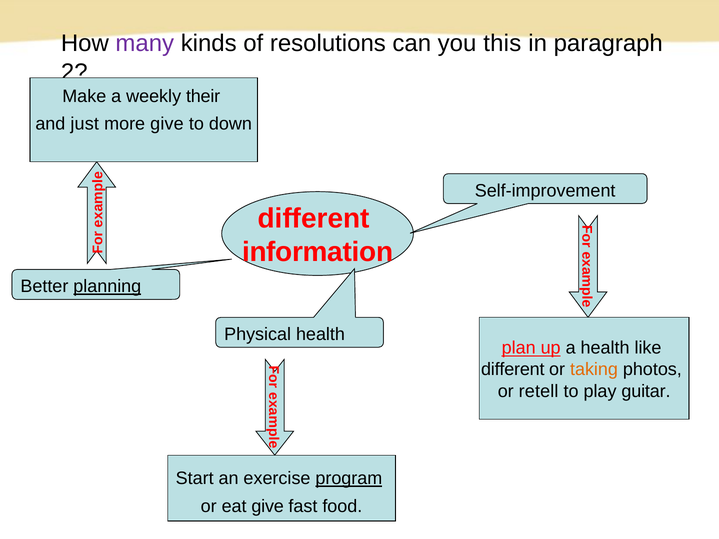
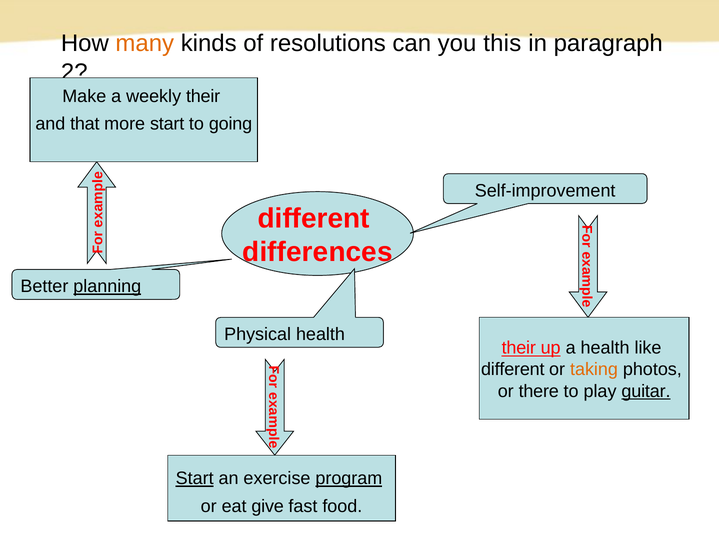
many colour: purple -> orange
just: just -> that
more give: give -> start
down: down -> going
information: information -> differences
plan at (519, 348): plan -> their
retell: retell -> there
guitar underline: none -> present
Start at (195, 479) underline: none -> present
